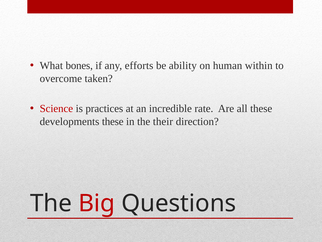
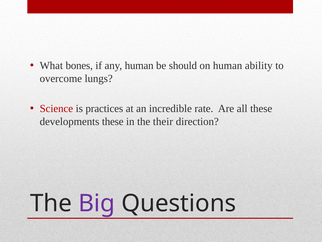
any efforts: efforts -> human
ability: ability -> should
within: within -> ability
taken: taken -> lungs
Big colour: red -> purple
